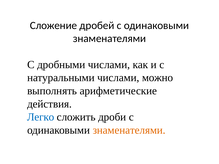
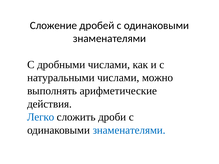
знаменателями at (129, 130) colour: orange -> blue
